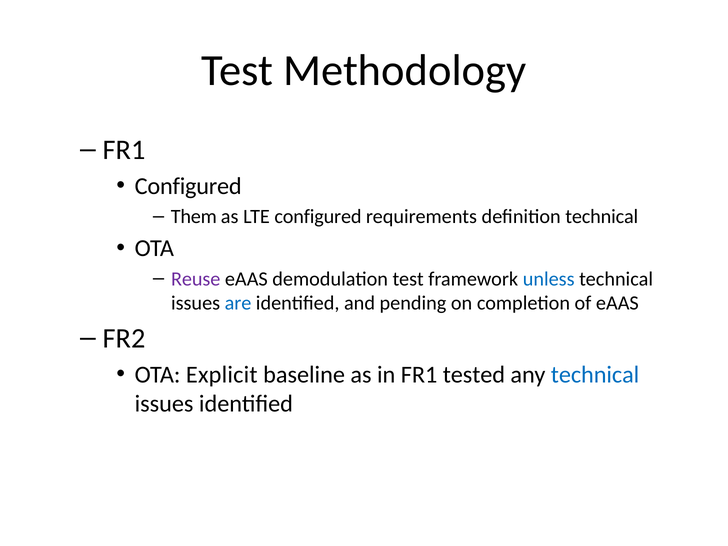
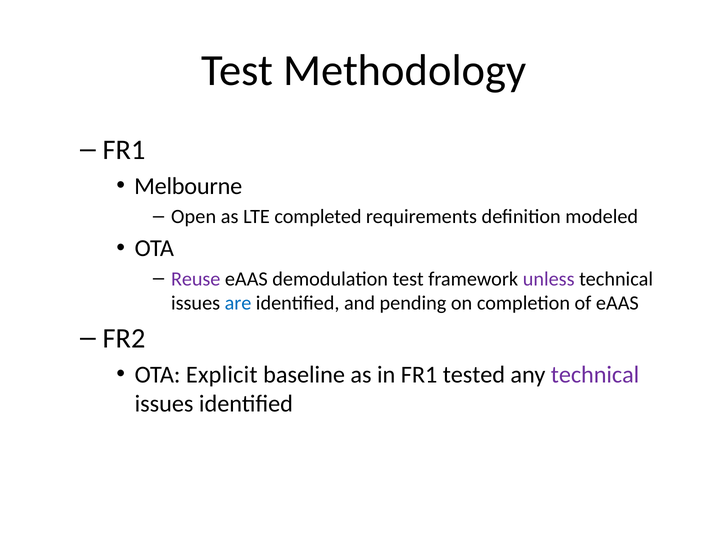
Configured at (188, 186): Configured -> Melbourne
Them: Them -> Open
LTE configured: configured -> completed
definition technical: technical -> modeled
unless colour: blue -> purple
technical at (595, 375) colour: blue -> purple
